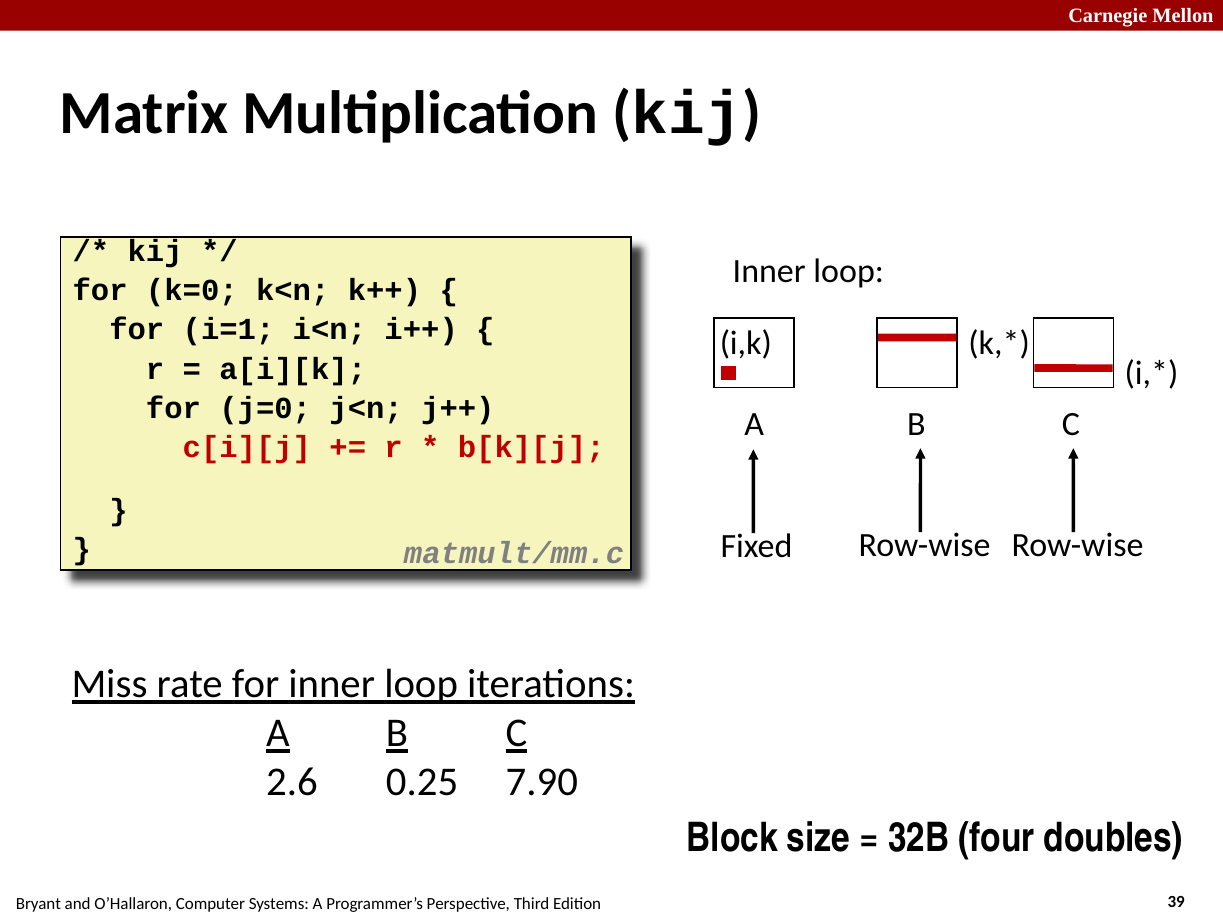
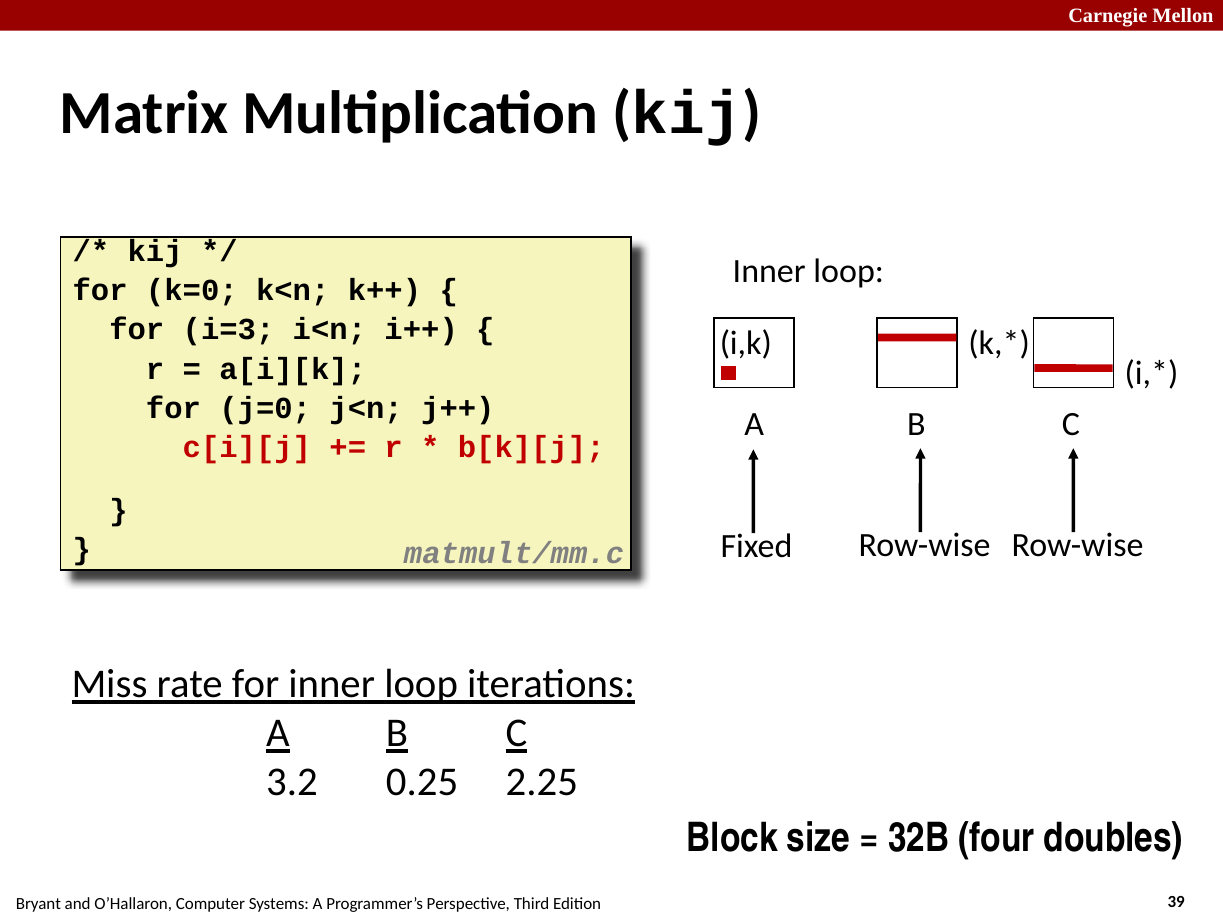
i=1: i=1 -> i=3
2.6: 2.6 -> 3.2
7.90: 7.90 -> 2.25
